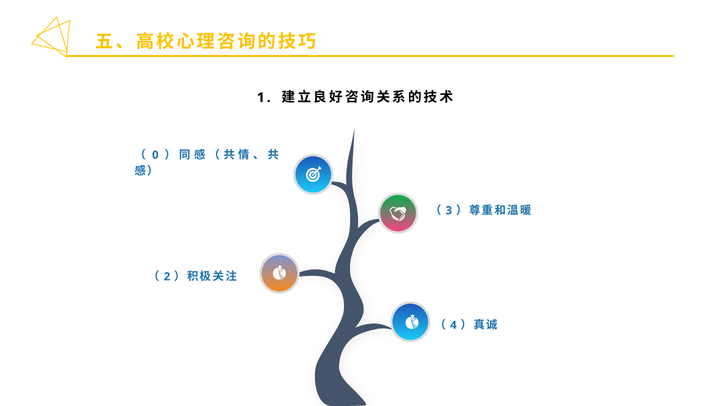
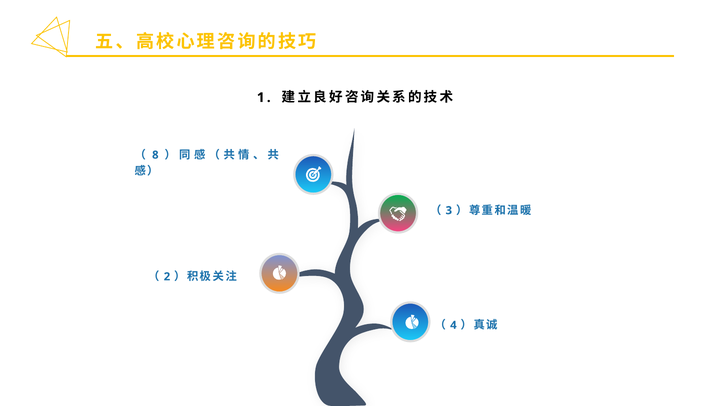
0: 0 -> 8
